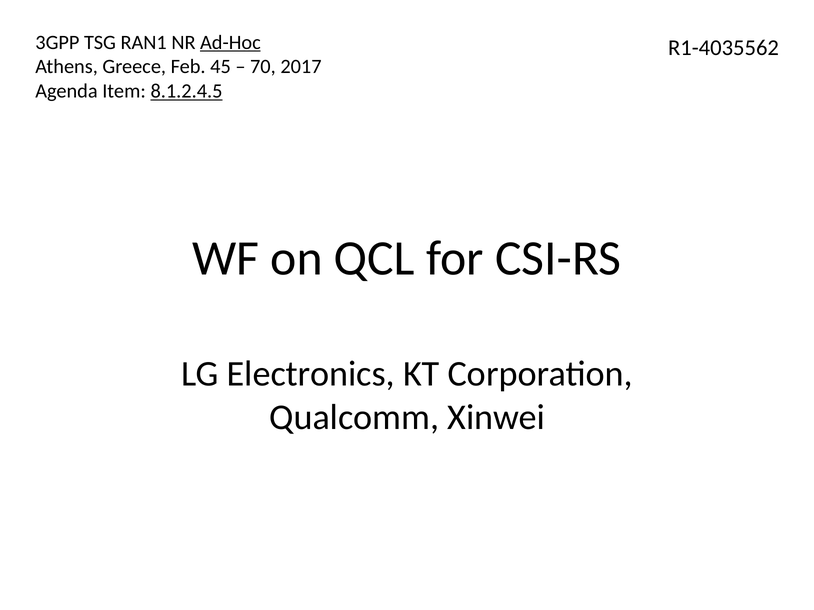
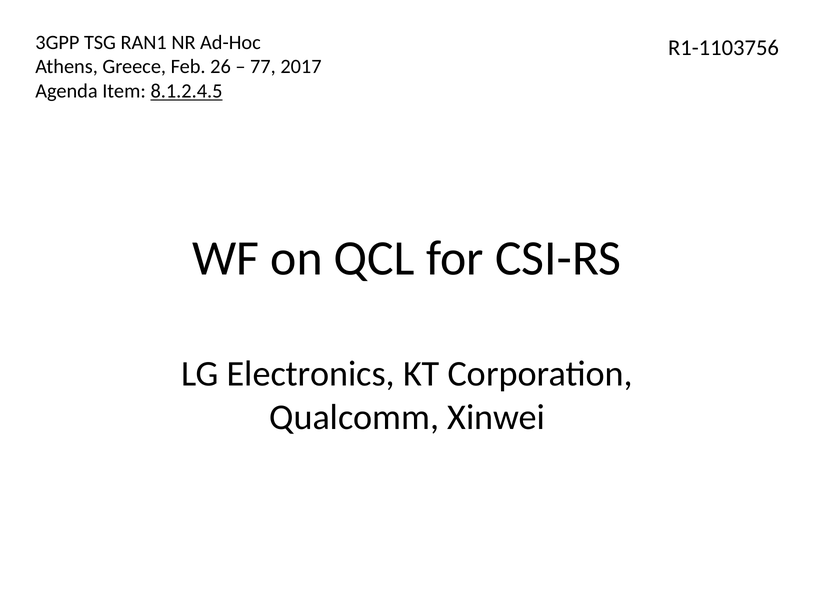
Ad-Hoc underline: present -> none
R1-4035562: R1-4035562 -> R1-1103756
45: 45 -> 26
70: 70 -> 77
